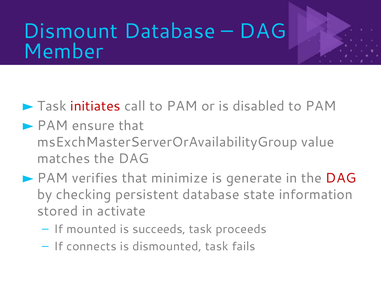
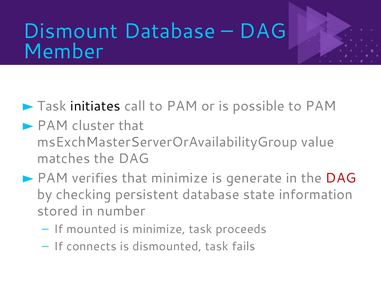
initiates colour: red -> black
disabled: disabled -> possible
ensure: ensure -> cluster
activate: activate -> number
is succeeds: succeeds -> minimize
